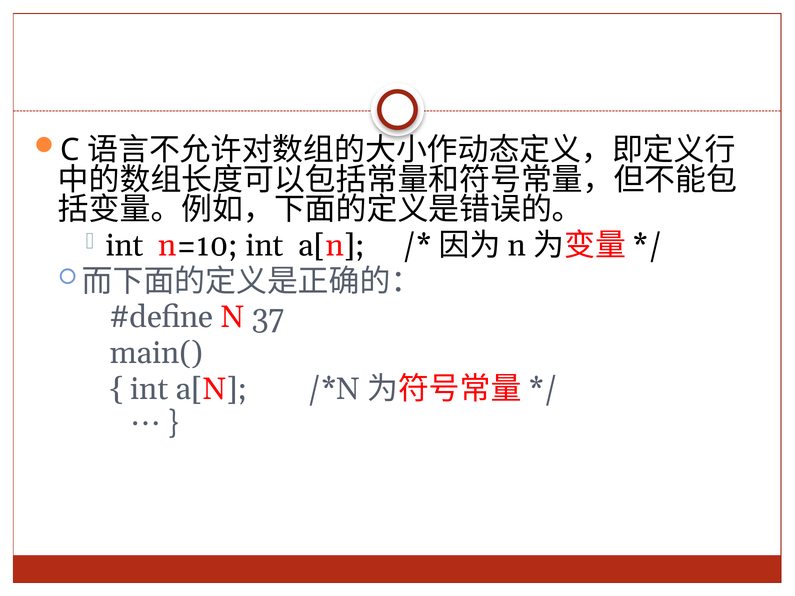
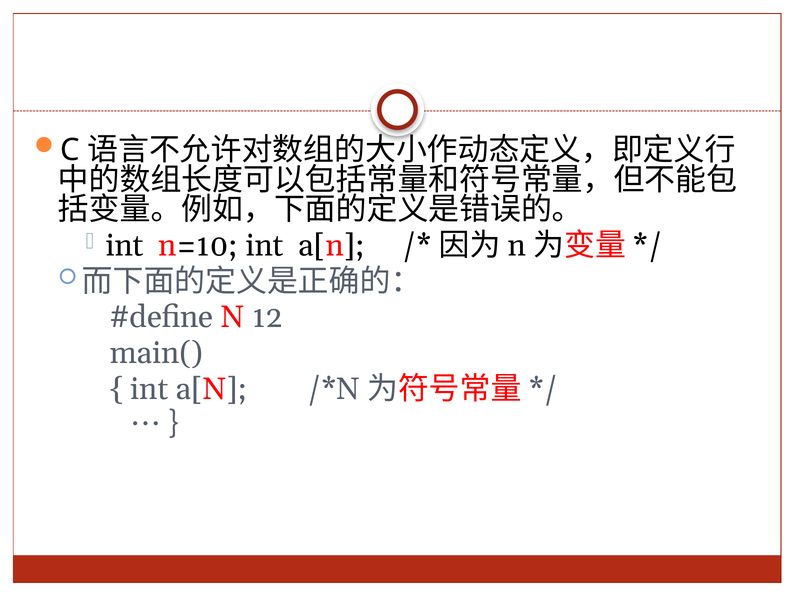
37: 37 -> 12
